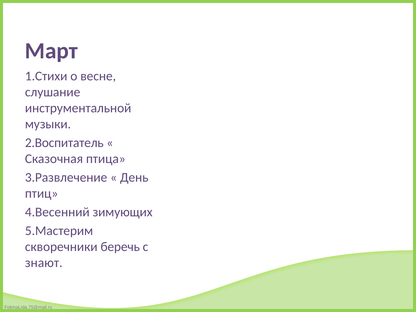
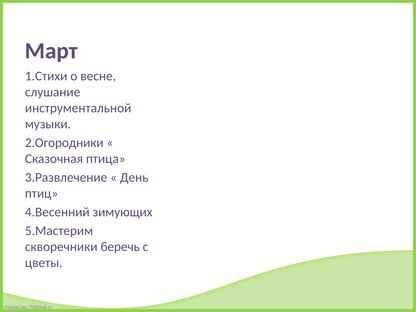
2.Воспитатель: 2.Воспитатель -> 2.Огородники
знают: знают -> цветы
